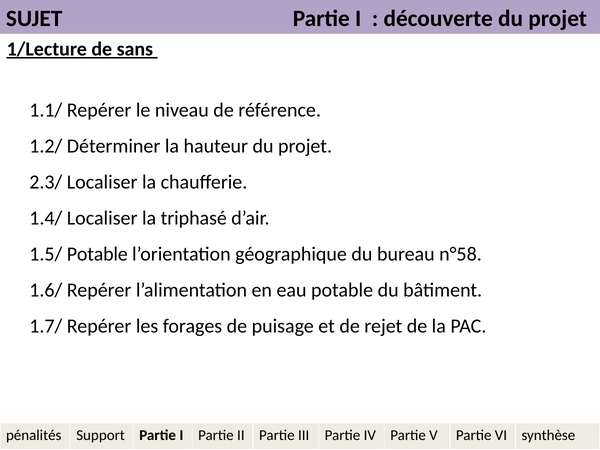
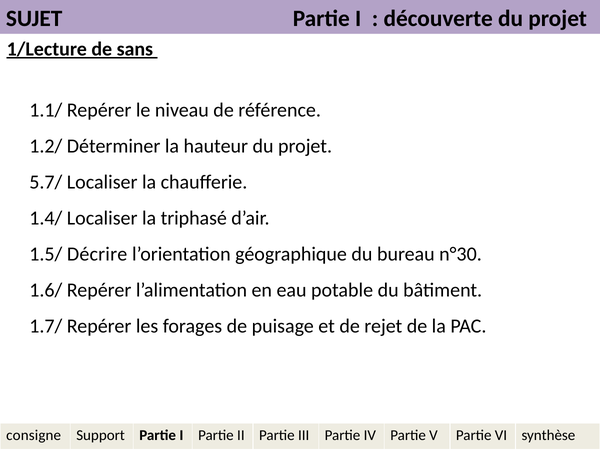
2.3/: 2.3/ -> 5.7/
1.5/ Potable: Potable -> Décrire
n°58: n°58 -> n°30
pénalités: pénalités -> consigne
